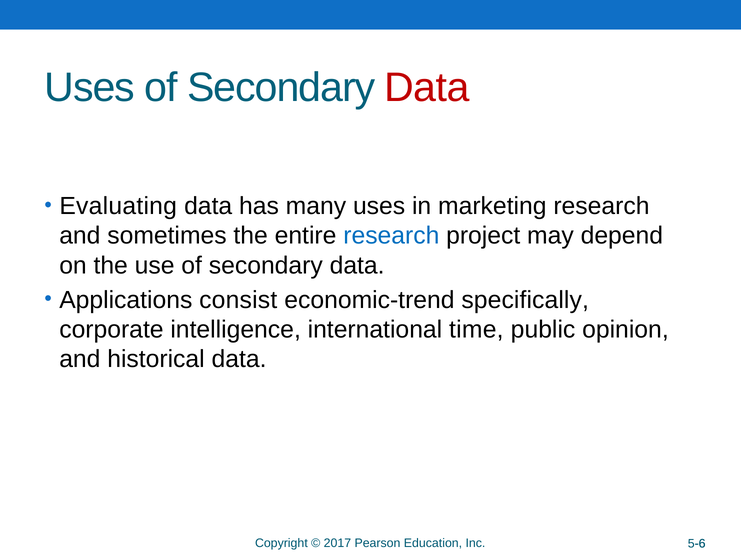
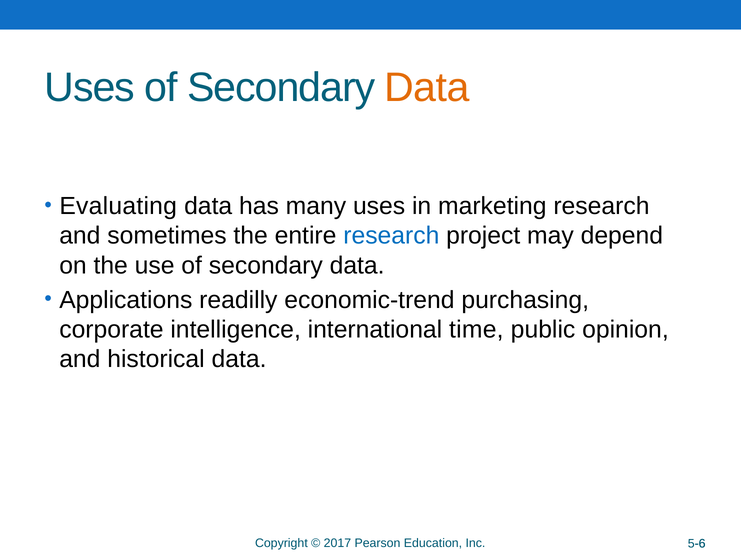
Data at (427, 88) colour: red -> orange
consist: consist -> readilly
specifically: specifically -> purchasing
